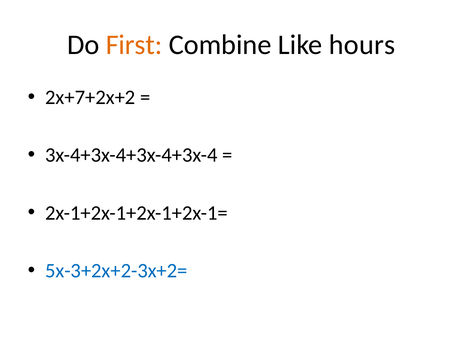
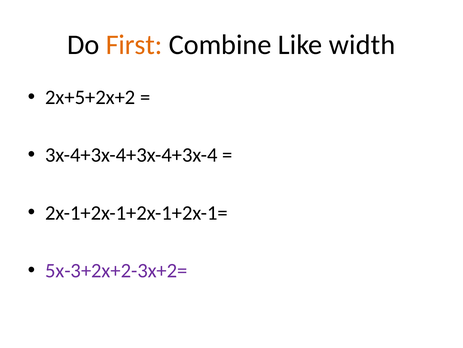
hours: hours -> width
2x+7+2x+2: 2x+7+2x+2 -> 2x+5+2x+2
5x-3+2x+2-3x+2= colour: blue -> purple
